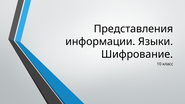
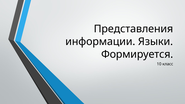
Шифрование: Шифрование -> Формируется
